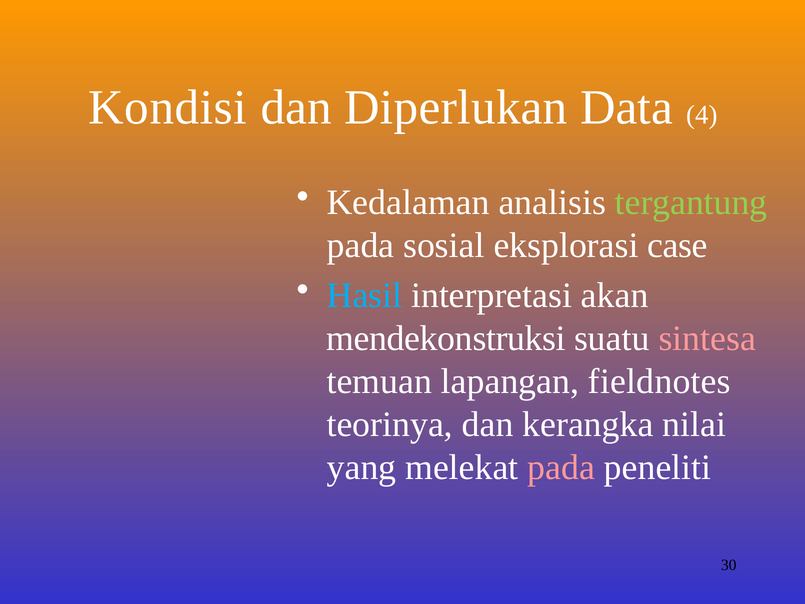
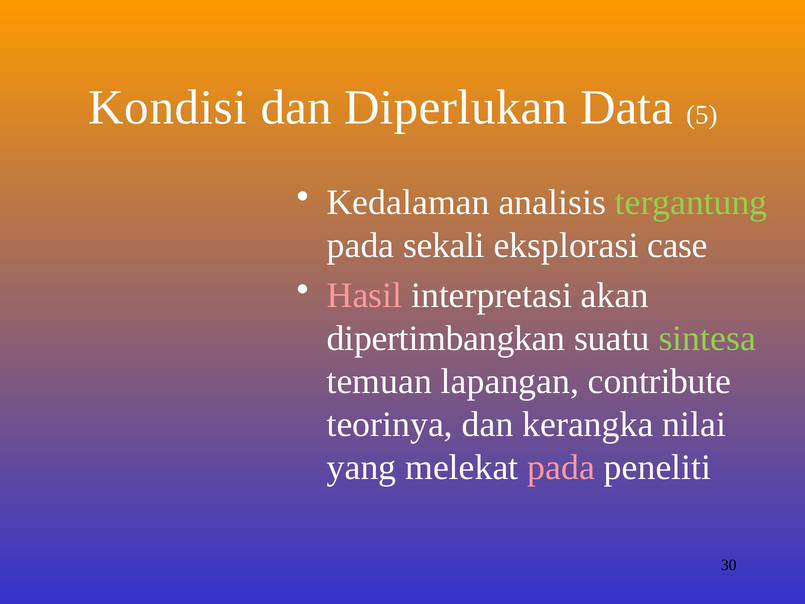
4: 4 -> 5
sosial: sosial -> sekali
Hasil colour: light blue -> pink
mendekonstruksi: mendekonstruksi -> dipertimbangkan
sintesa colour: pink -> light green
fieldnotes: fieldnotes -> contribute
